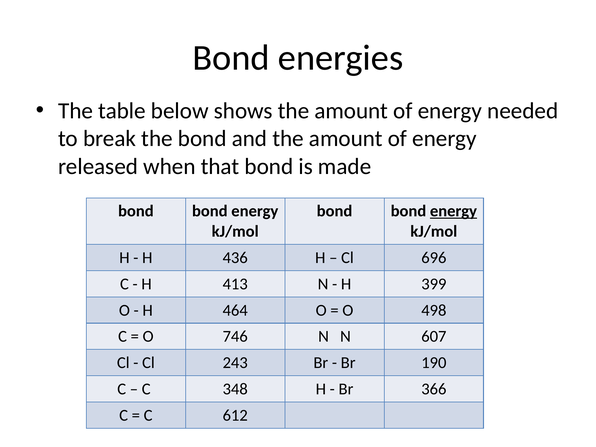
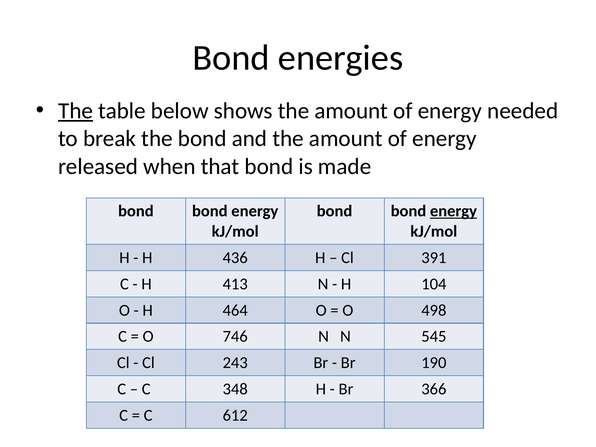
The at (76, 111) underline: none -> present
696: 696 -> 391
399: 399 -> 104
607: 607 -> 545
